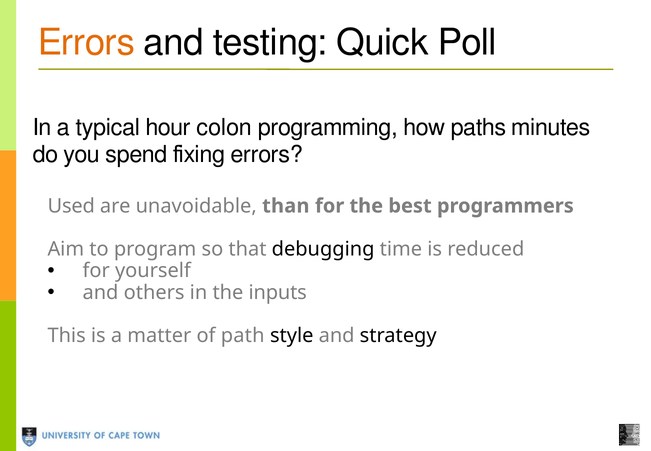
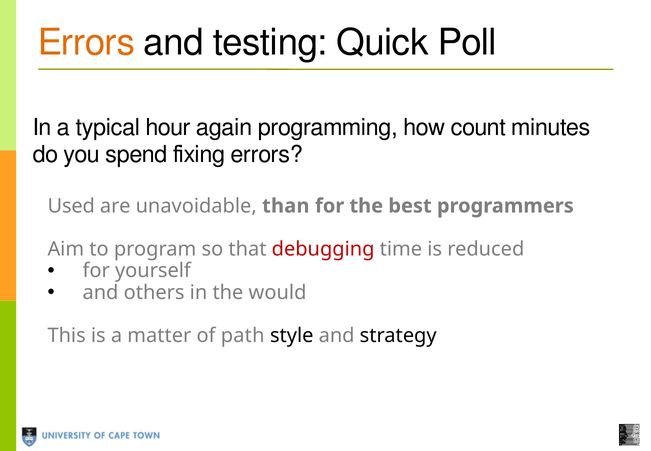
colon: colon -> again
paths: paths -> count
debugging colour: black -> red
inputs: inputs -> would
